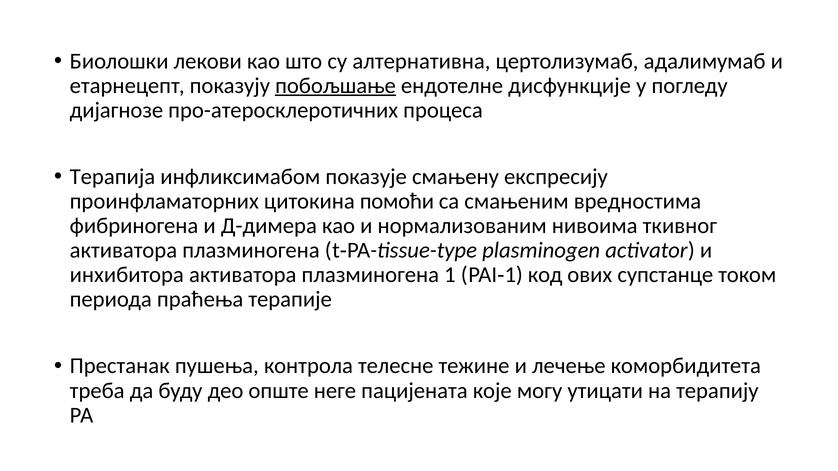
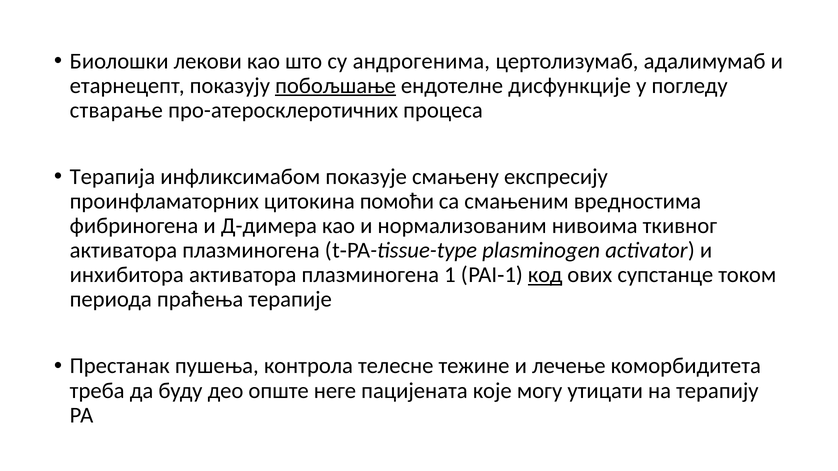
алтернативна: алтернативна -> андрогенима
дијагнозе: дијагнозе -> стварање
код underline: none -> present
